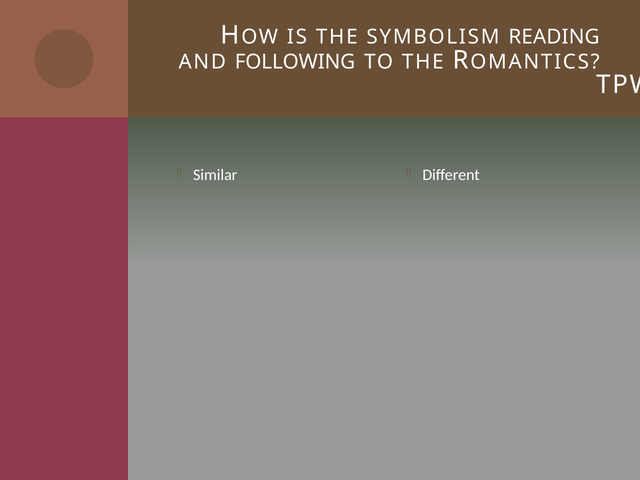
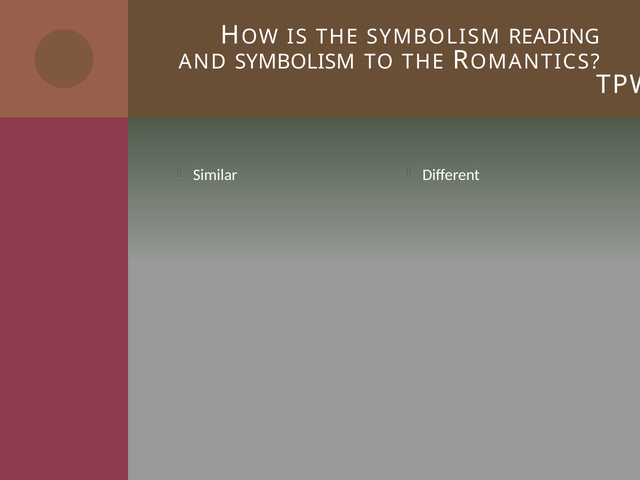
AND FOLLOWING: FOLLOWING -> SYMBOLISM
